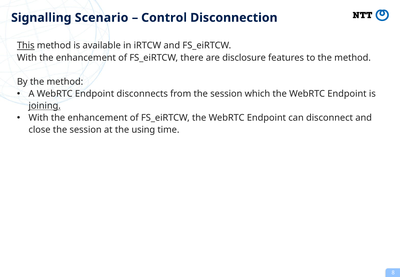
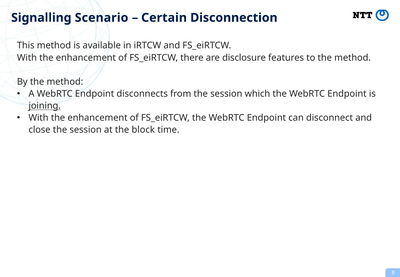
Control: Control -> Certain
This underline: present -> none
using: using -> block
